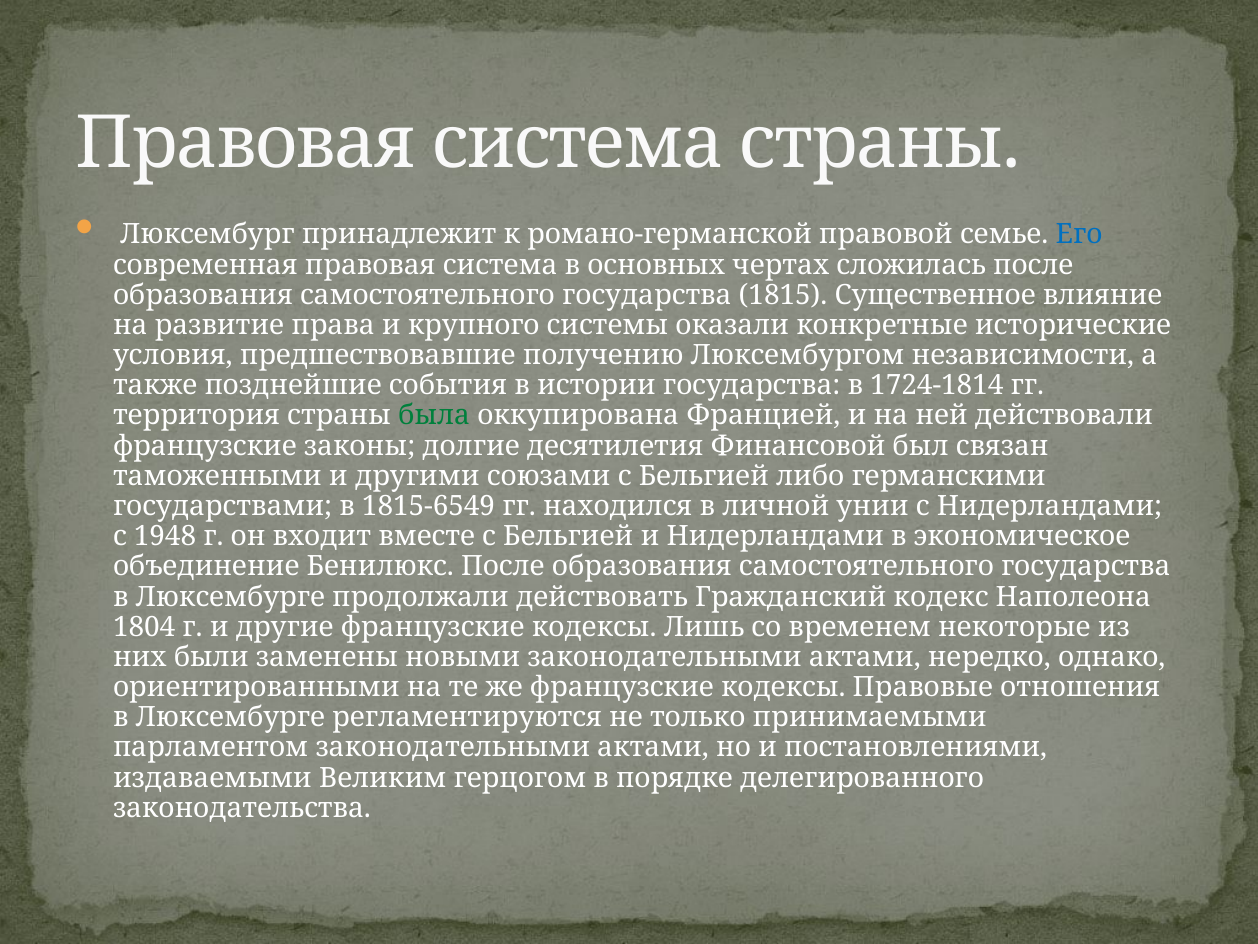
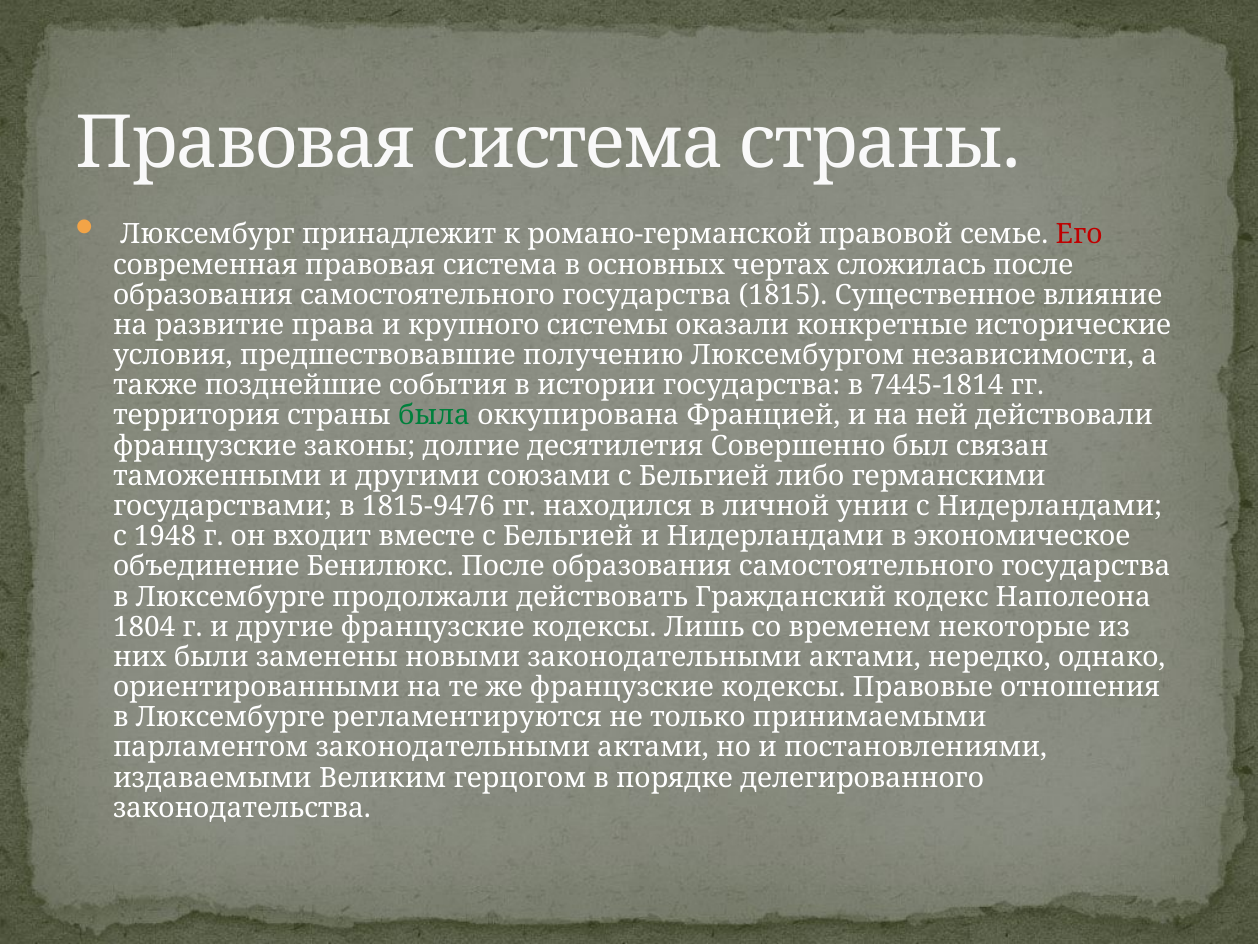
Его colour: blue -> red
1724-1814: 1724-1814 -> 7445-1814
Финансовой: Финансовой -> Совершенно
1815-6549: 1815-6549 -> 1815-9476
